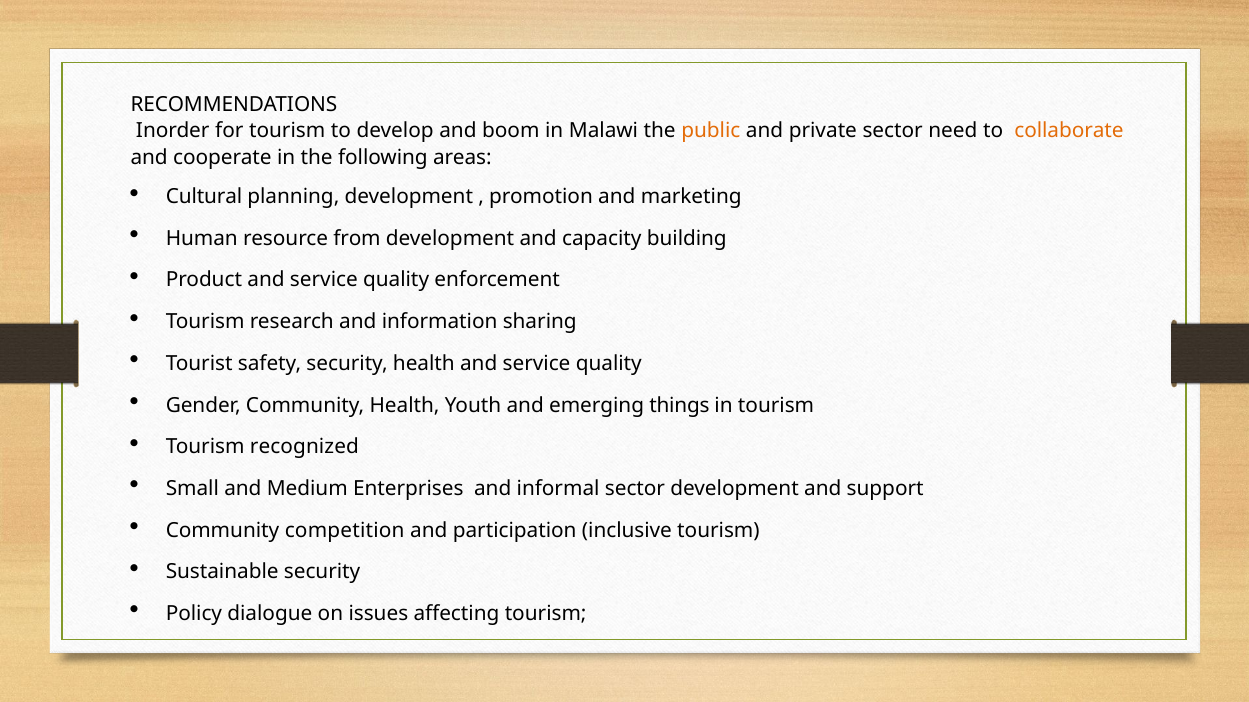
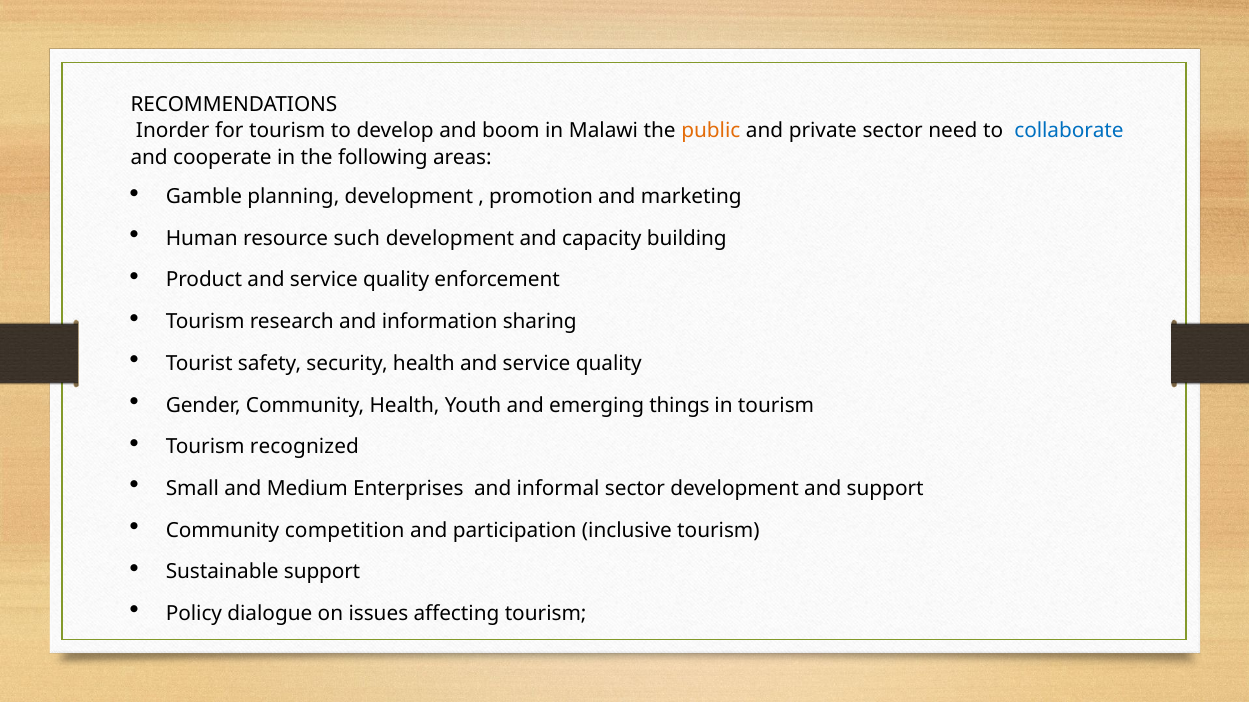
collaborate colour: orange -> blue
Cultural: Cultural -> Gamble
from: from -> such
Sustainable security: security -> support
